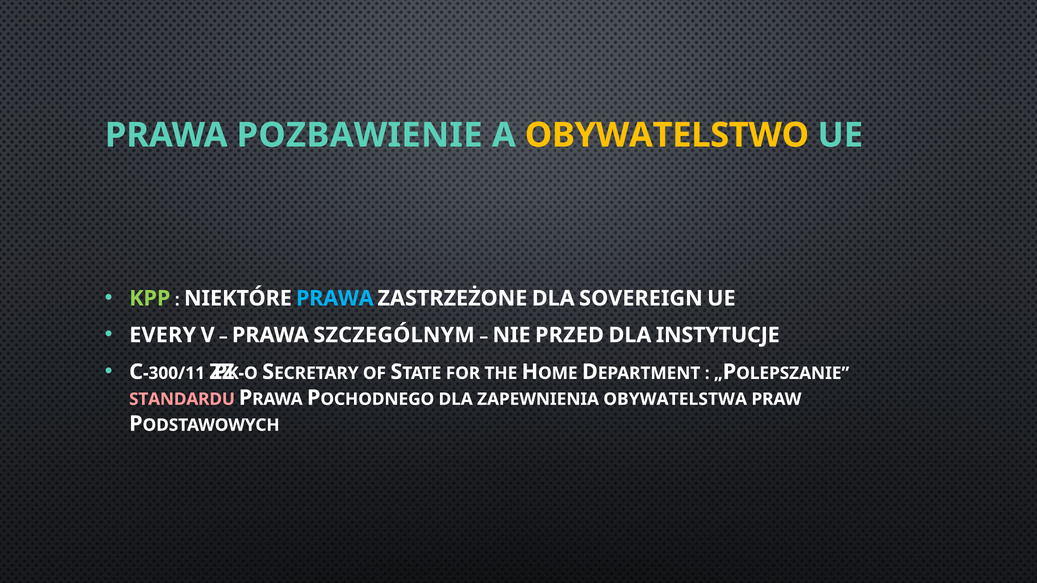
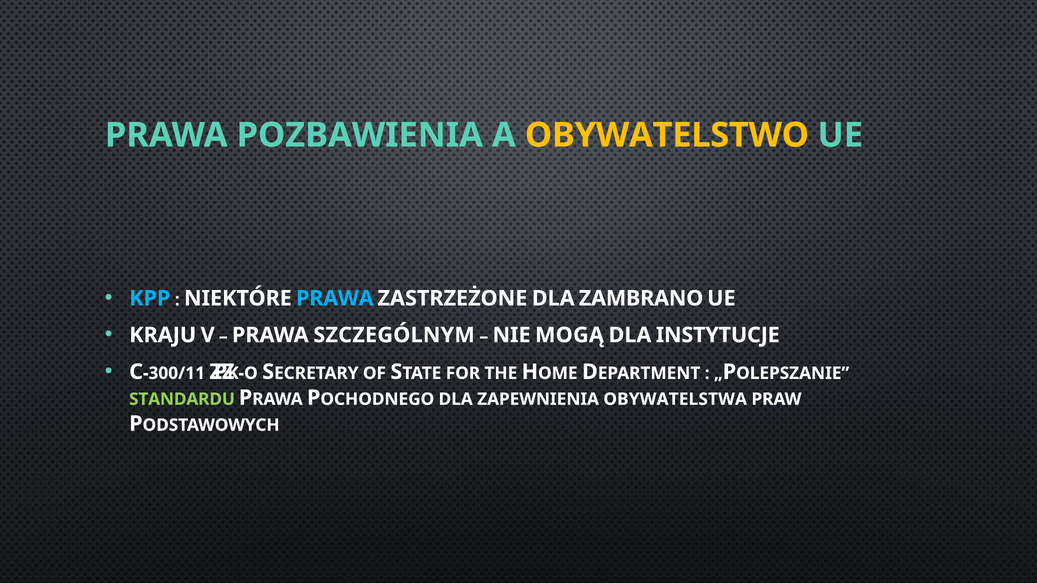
POZBAWIENIE: POZBAWIENIE -> POZBAWIENIA
KPP colour: light green -> light blue
SOVEREIGN: SOVEREIGN -> ZAMBRANO
EVERY: EVERY -> KRAJU
PRZED: PRZED -> MOGĄ
STANDARDU colour: pink -> light green
